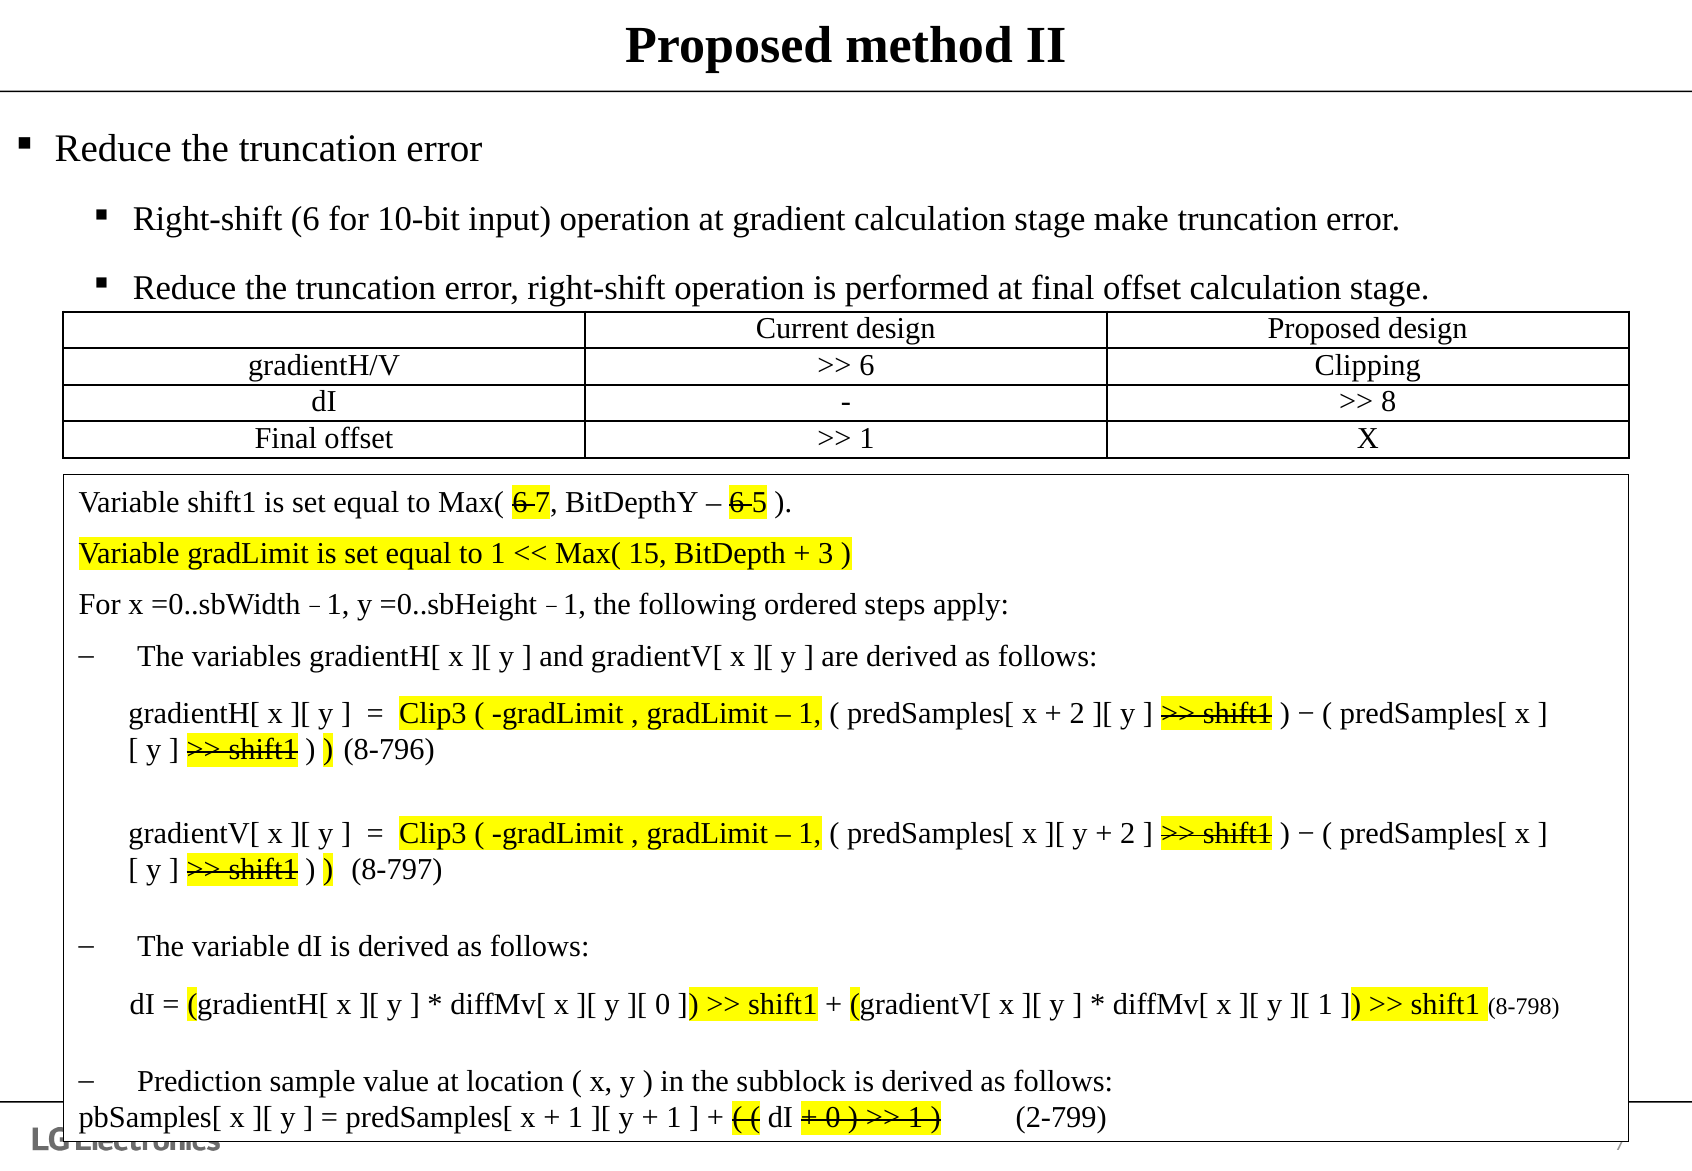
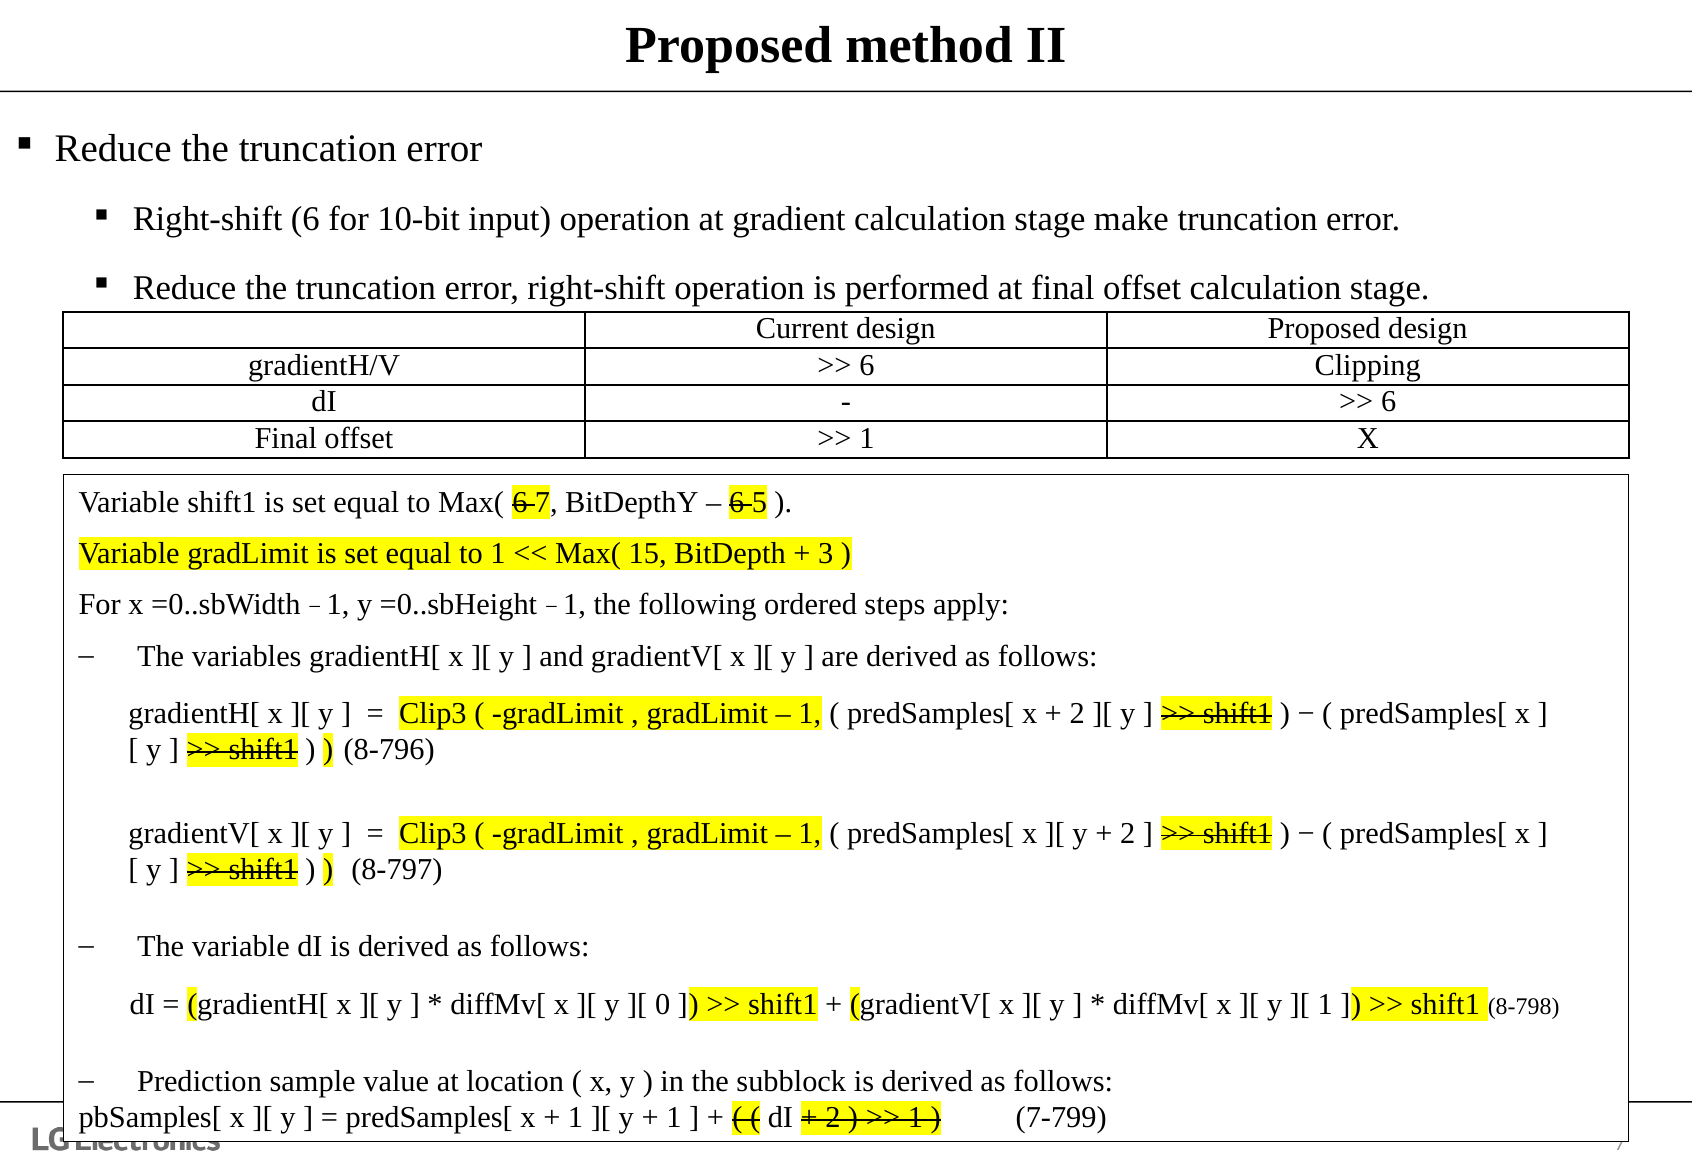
8 at (1389, 402): 8 -> 6
0 at (833, 1118): 0 -> 2
2‑799: 2‑799 -> 7‑799
